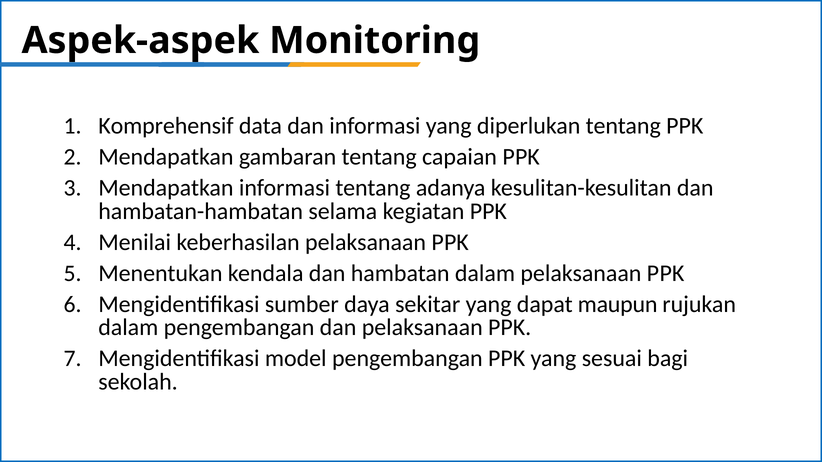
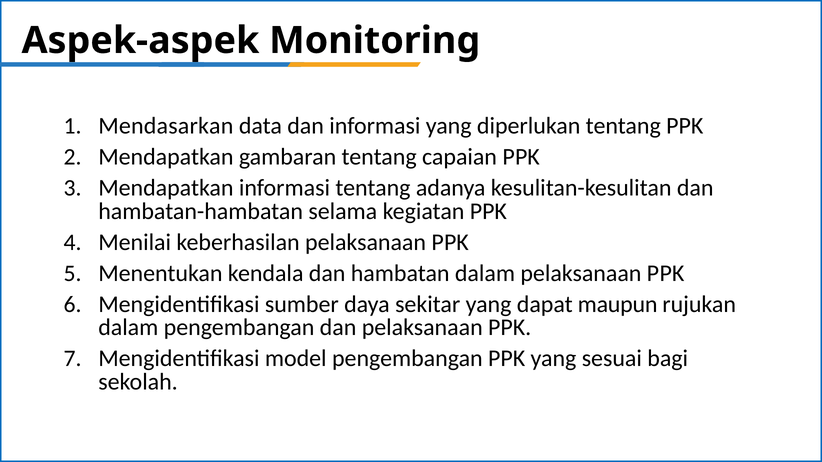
Komprehensif: Komprehensif -> Mendasarkan
